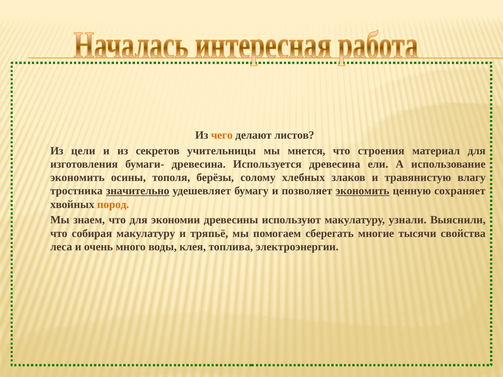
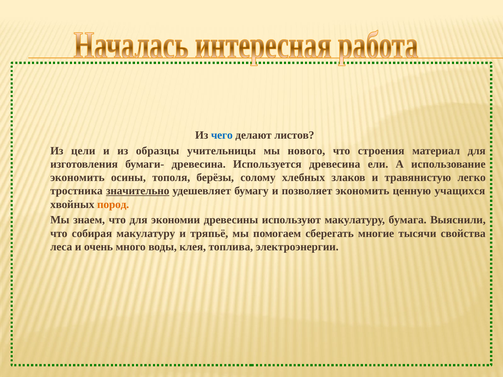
чего colour: orange -> blue
секретов: секретов -> образцы
мнется: мнется -> нового
влагу: влагу -> легко
экономить at (362, 191) underline: present -> none
сохраняет: сохраняет -> учащихся
узнали: узнали -> бумага
